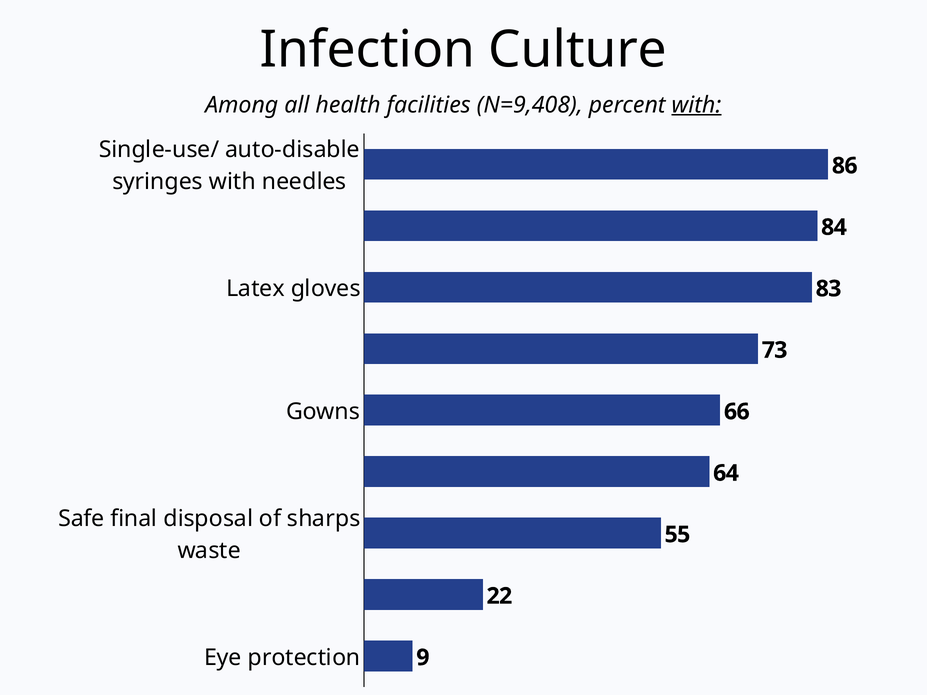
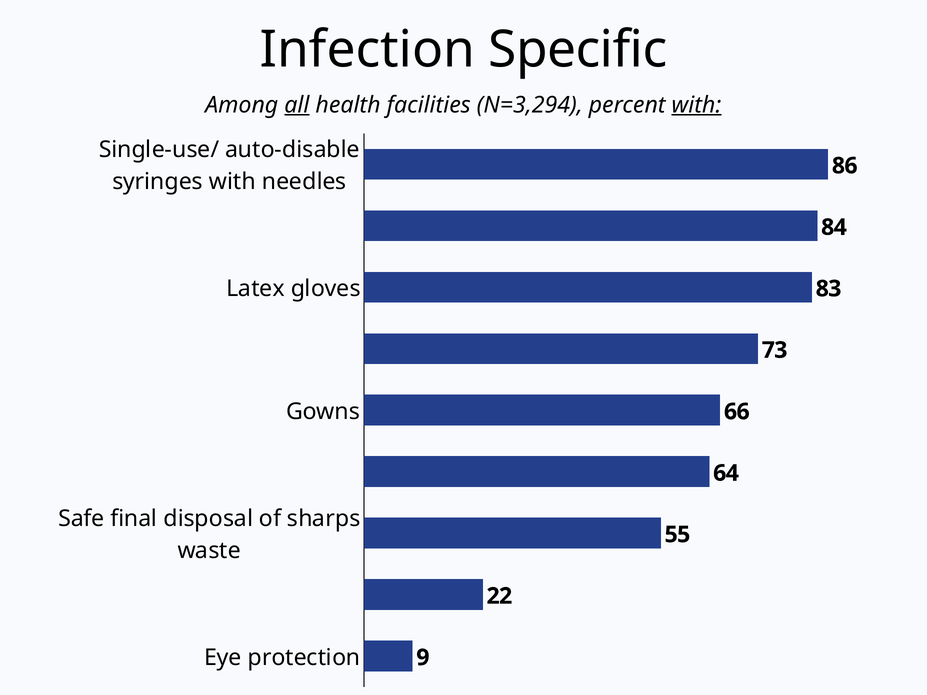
Culture: Culture -> Specific
all underline: none -> present
N=9,408: N=9,408 -> N=3,294
